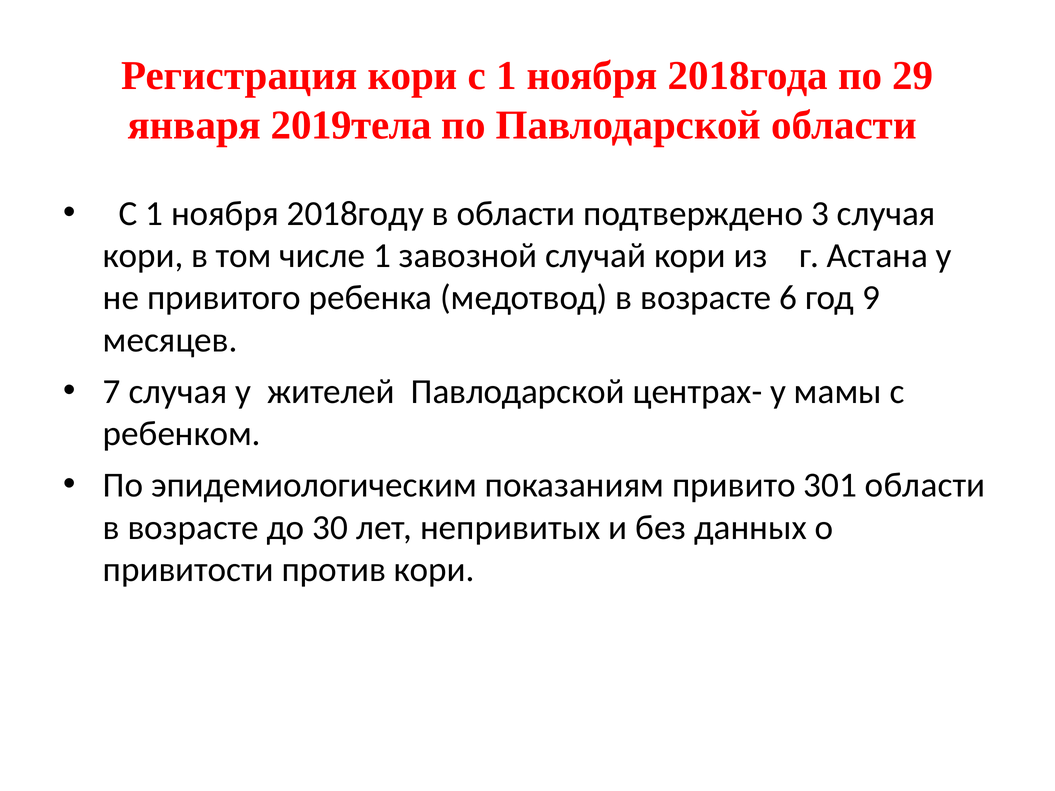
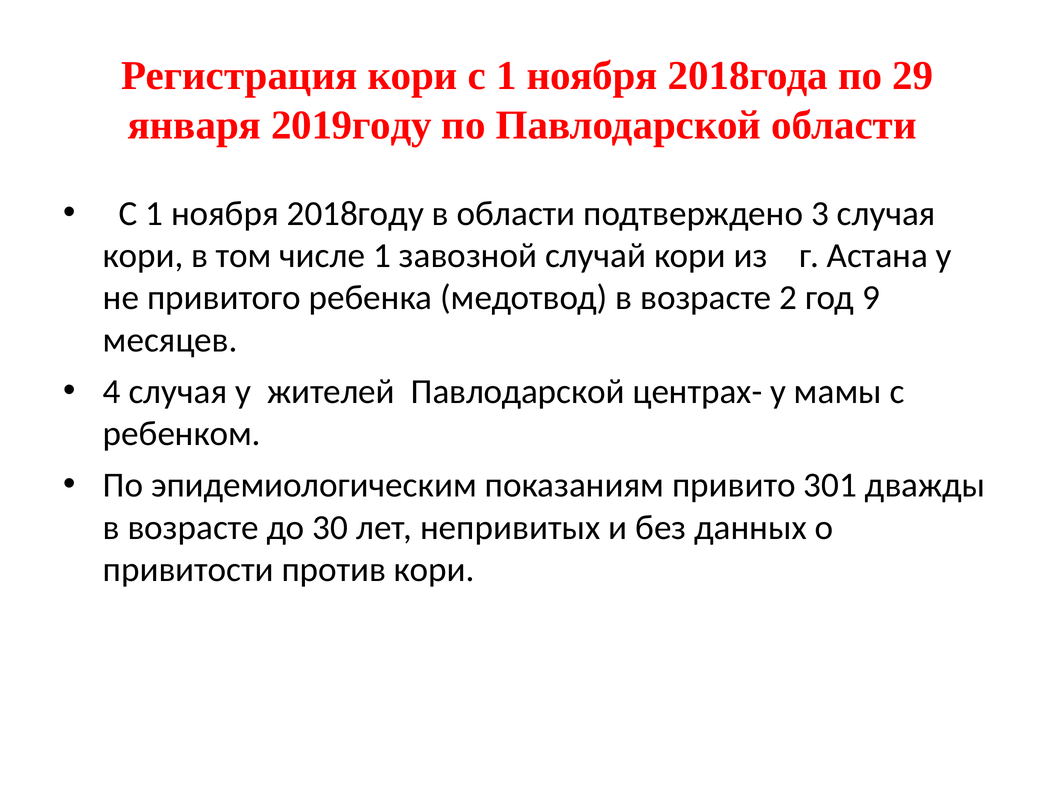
2019тела: 2019тела -> 2019году
6: 6 -> 2
7: 7 -> 4
301 области: области -> дважды
